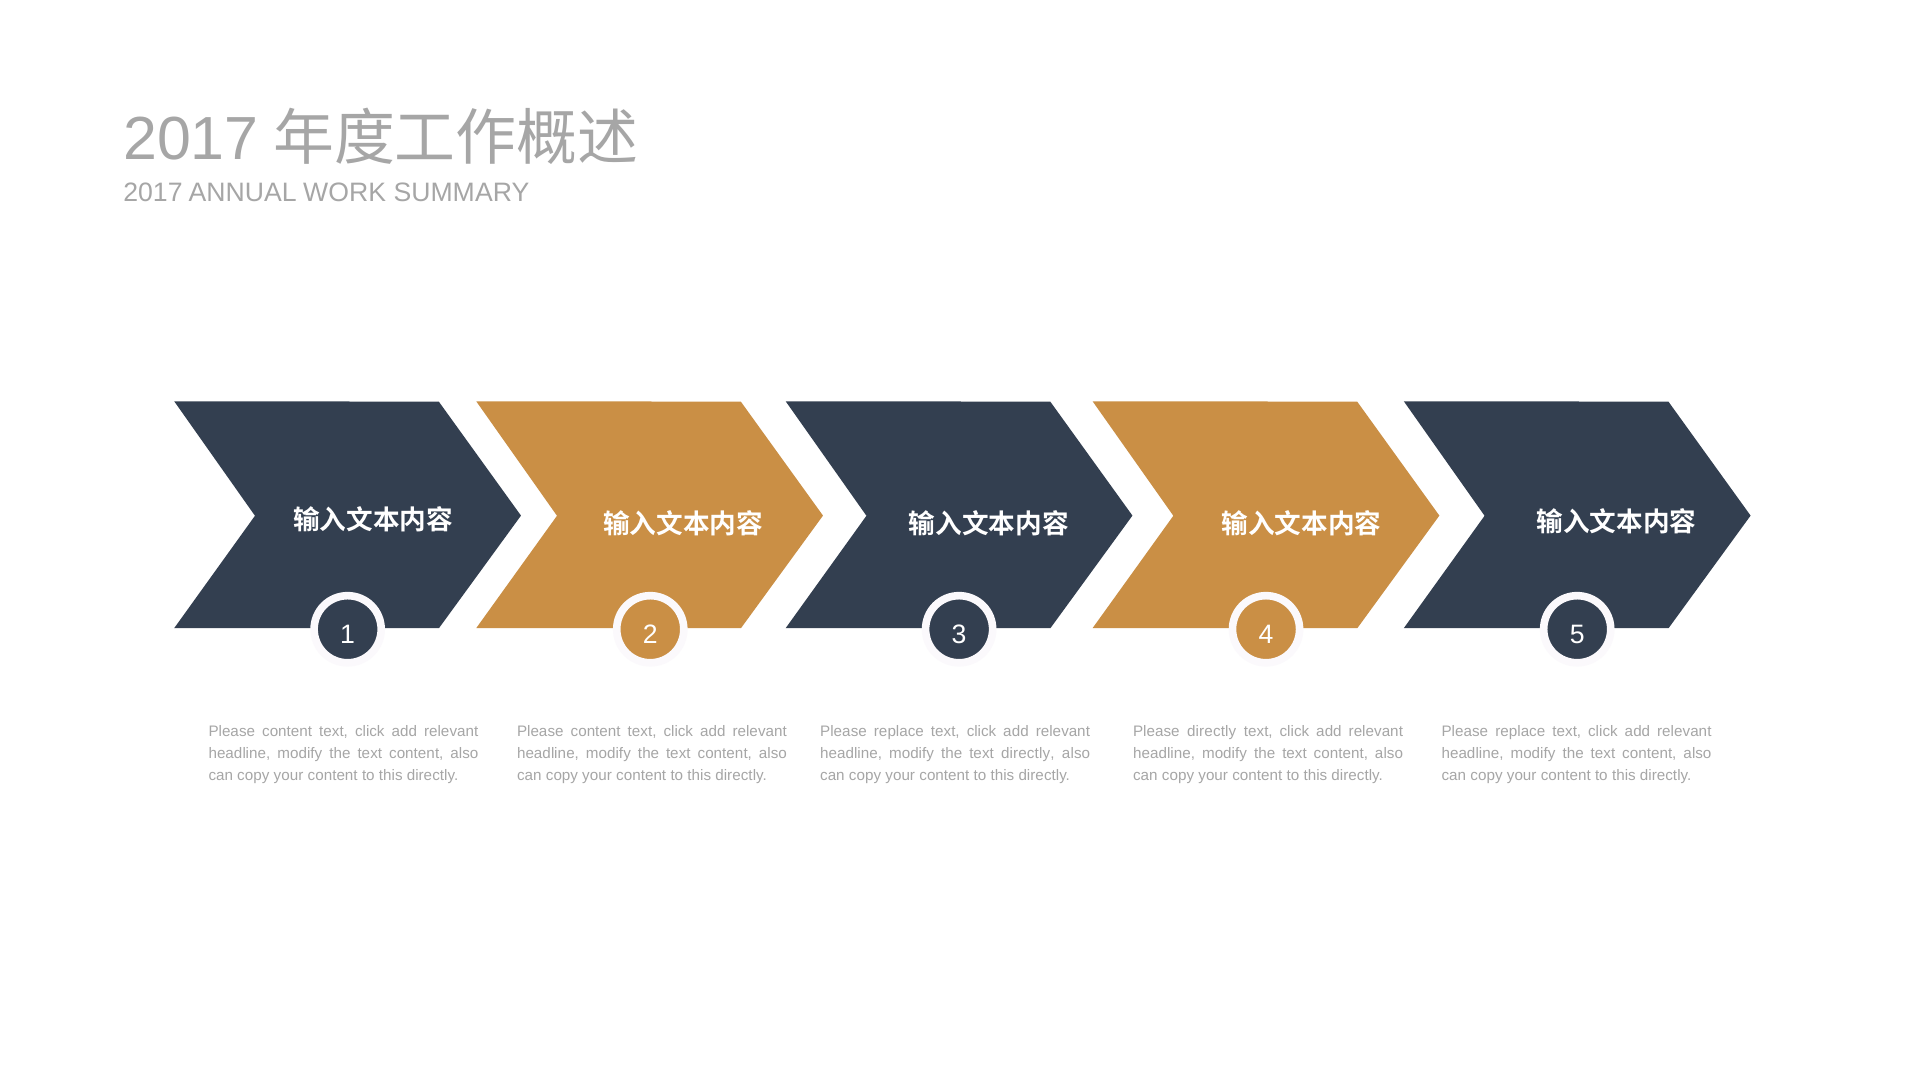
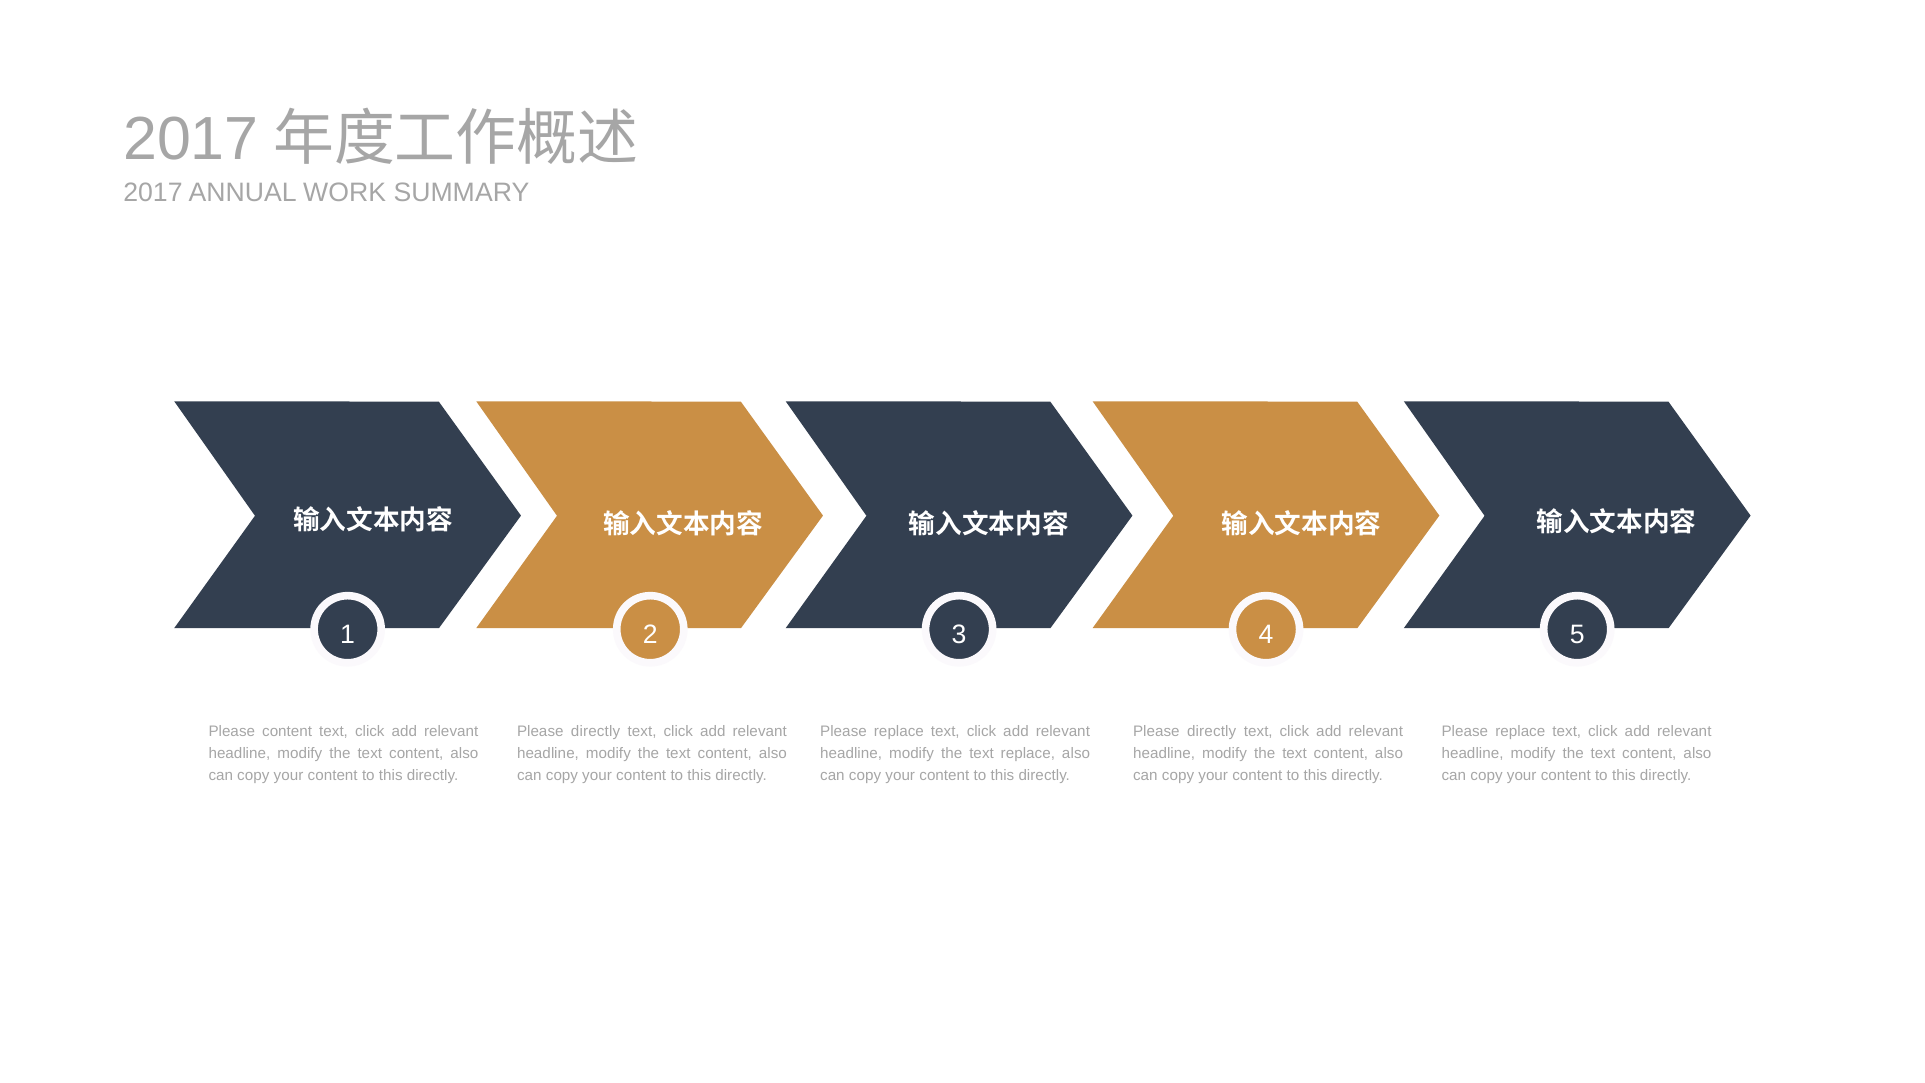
content at (596, 731): content -> directly
text directly: directly -> replace
